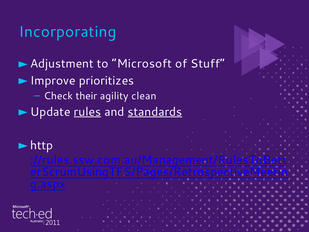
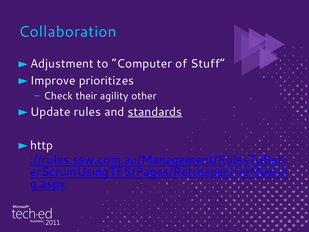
Incorporating: Incorporating -> Collaboration
Microsoft: Microsoft -> Computer
clean: clean -> other
rules underline: present -> none
